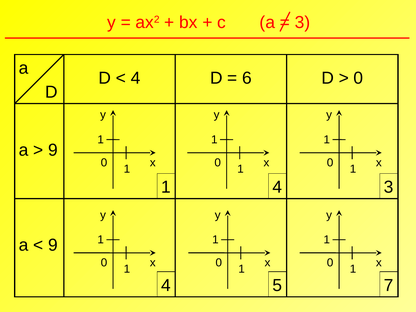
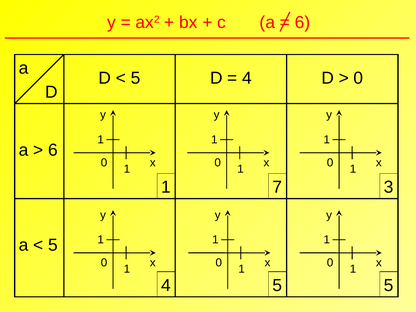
3 at (302, 22): 3 -> 6
4 at (136, 78): 4 -> 5
6 at (247, 78): 6 -> 4
9 at (53, 150): 9 -> 6
1 4: 4 -> 7
9 at (53, 245): 9 -> 5
5 7: 7 -> 5
